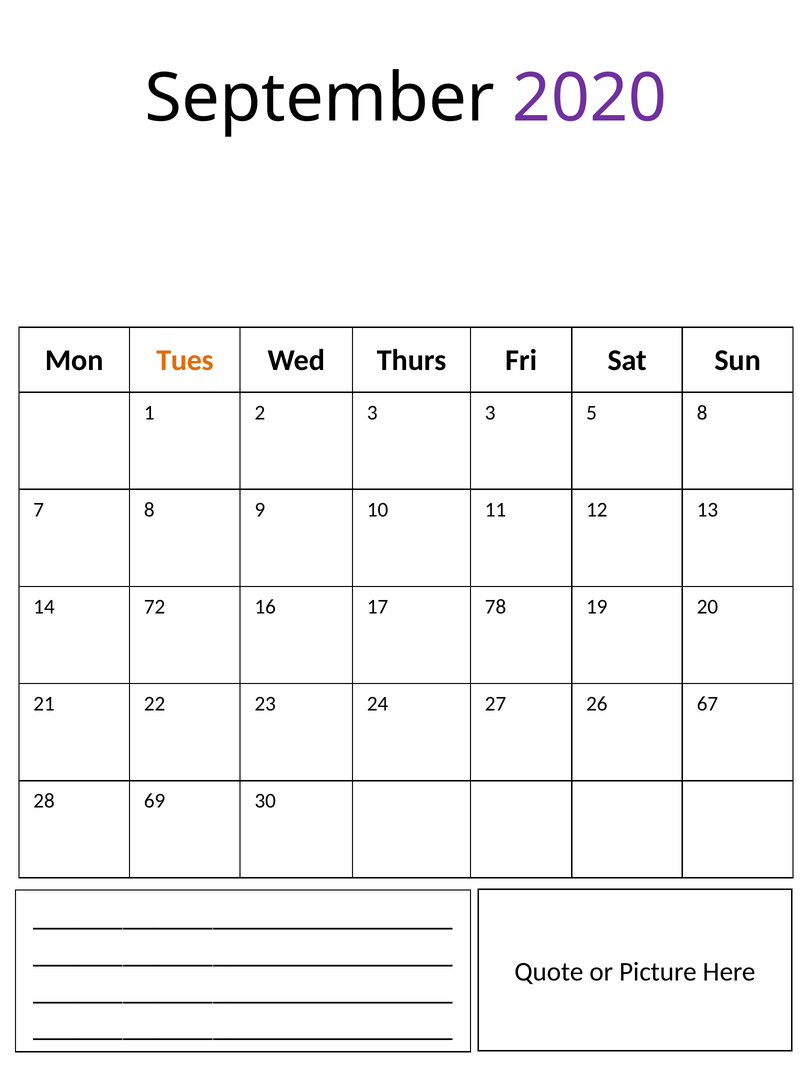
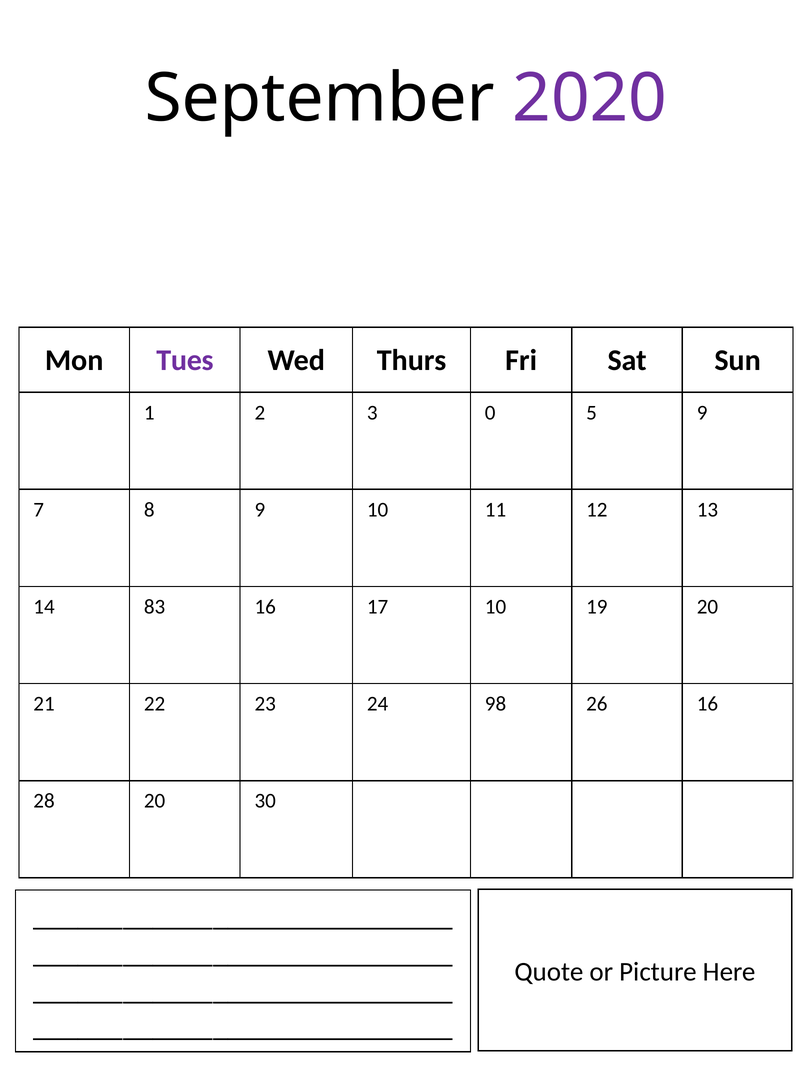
Tues colour: orange -> purple
3 3: 3 -> 0
5 8: 8 -> 9
72: 72 -> 83
17 78: 78 -> 10
27: 27 -> 98
26 67: 67 -> 16
28 69: 69 -> 20
